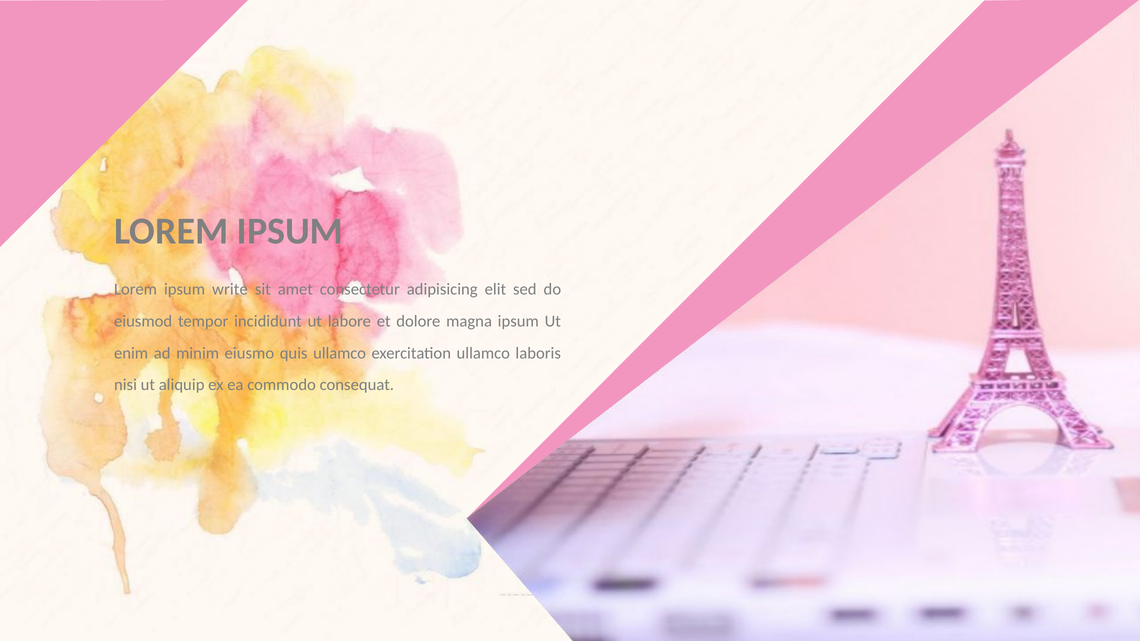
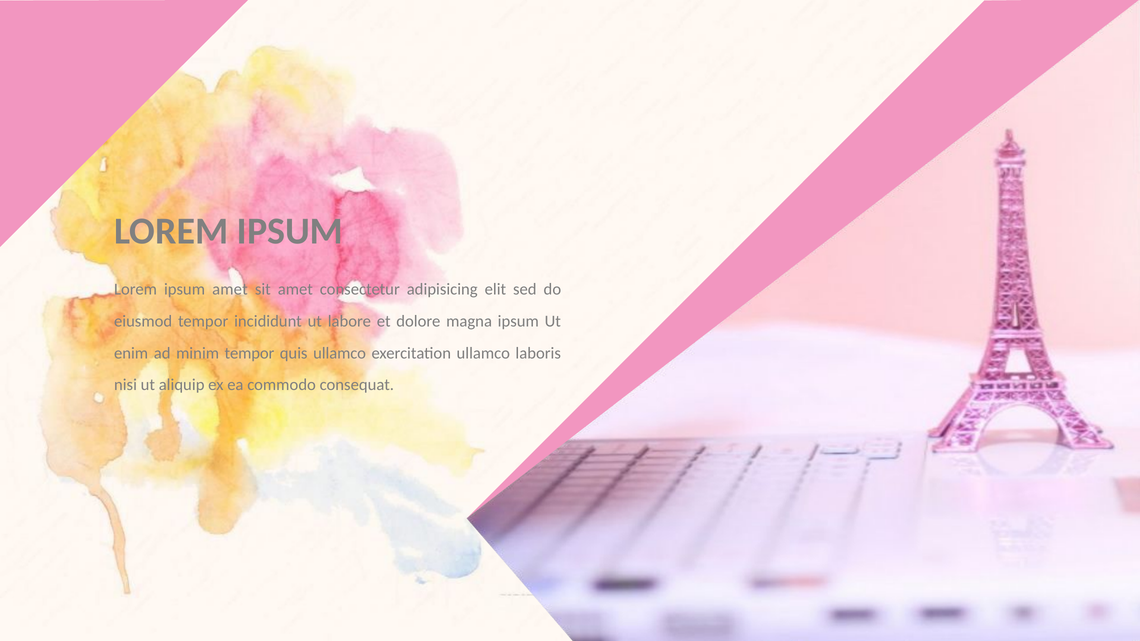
ipsum write: write -> amet
minim eiusmo: eiusmo -> tempor
